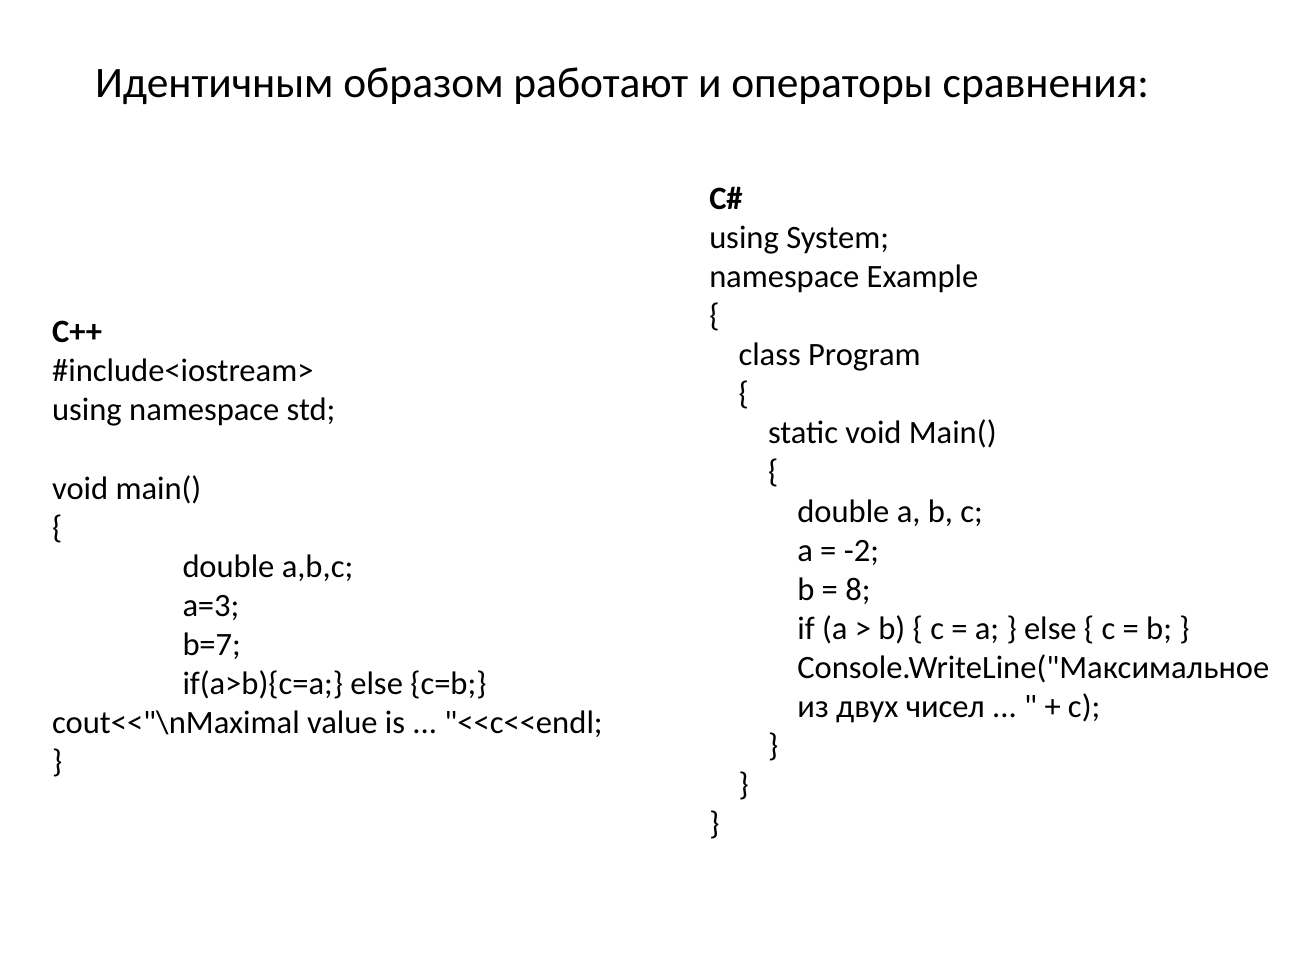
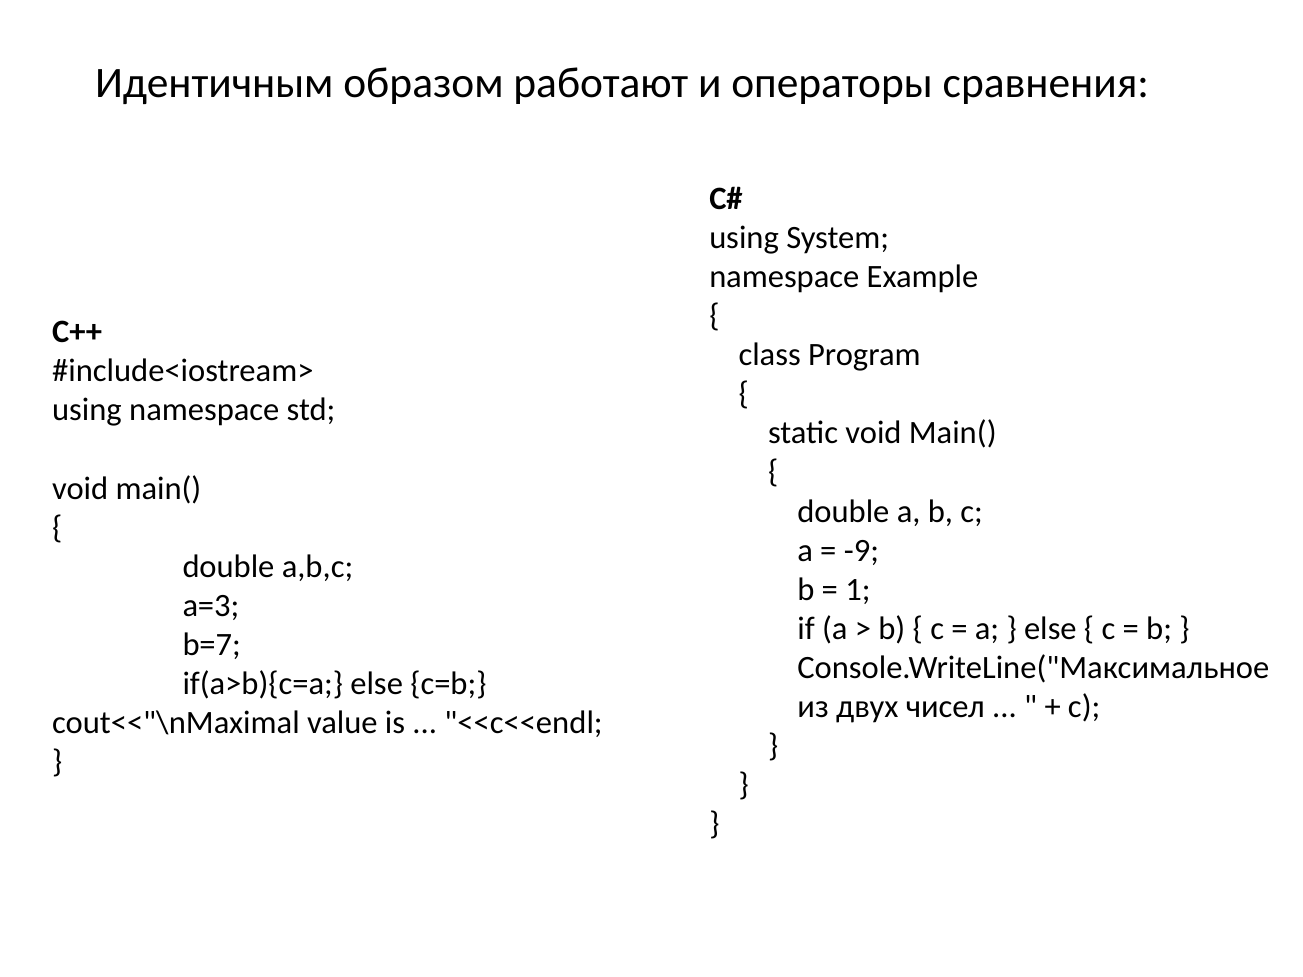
-2: -2 -> -9
8: 8 -> 1
